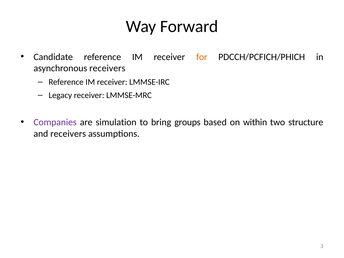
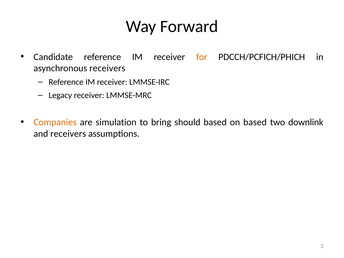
Companies colour: purple -> orange
groups: groups -> should
on within: within -> based
structure: structure -> downlink
